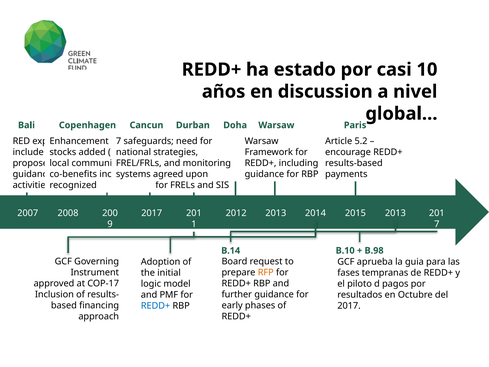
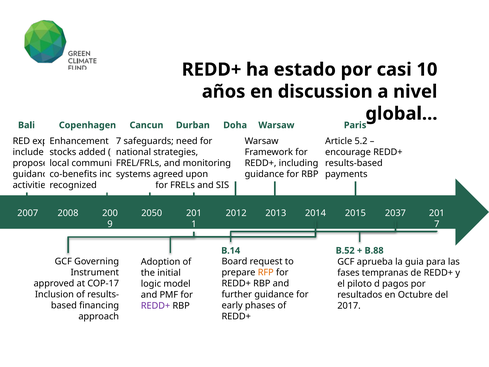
2017 at (152, 213): 2017 -> 2050
2013 at (395, 213): 2013 -> 2037
B.10: B.10 -> B.52
B.98: B.98 -> B.88
REDD+ at (156, 305) colour: blue -> purple
